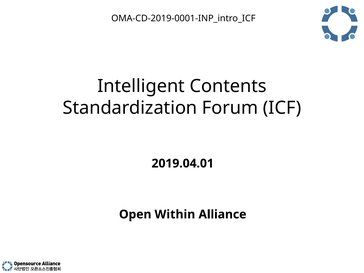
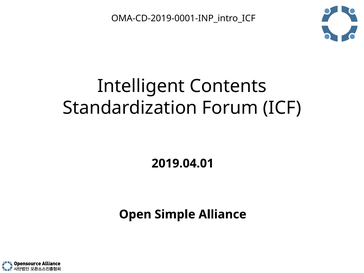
Within: Within -> Simple
